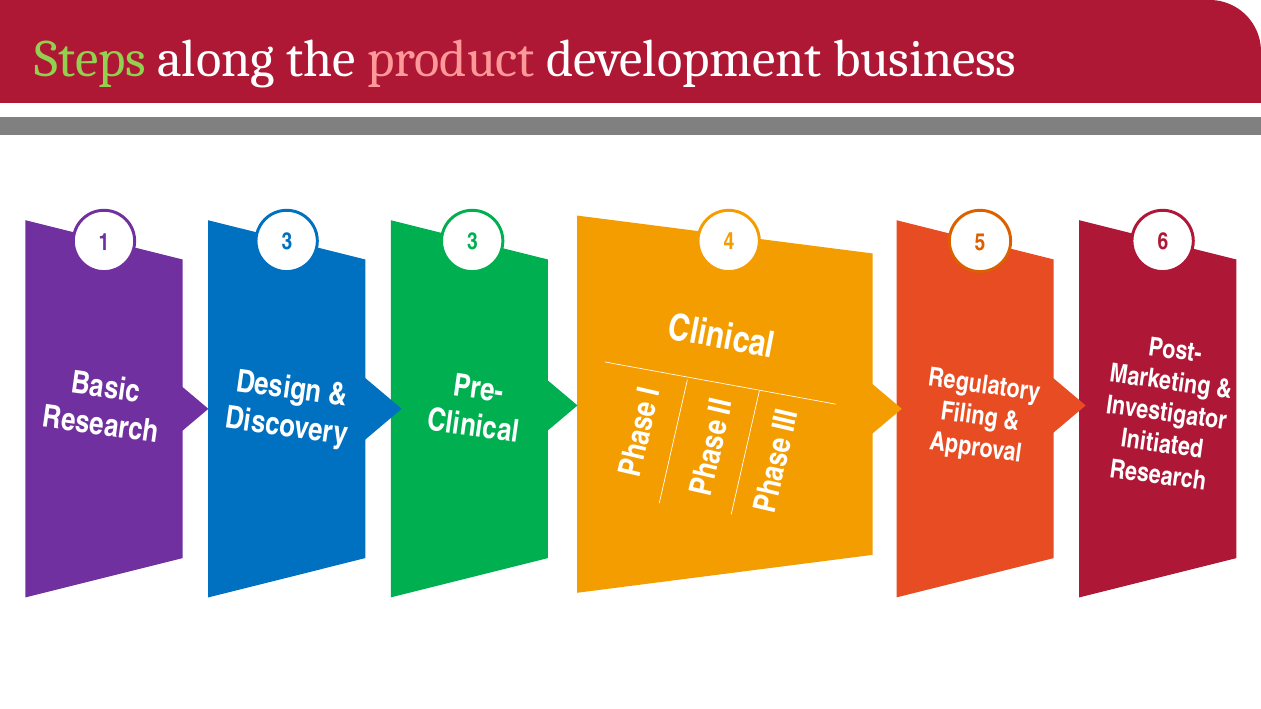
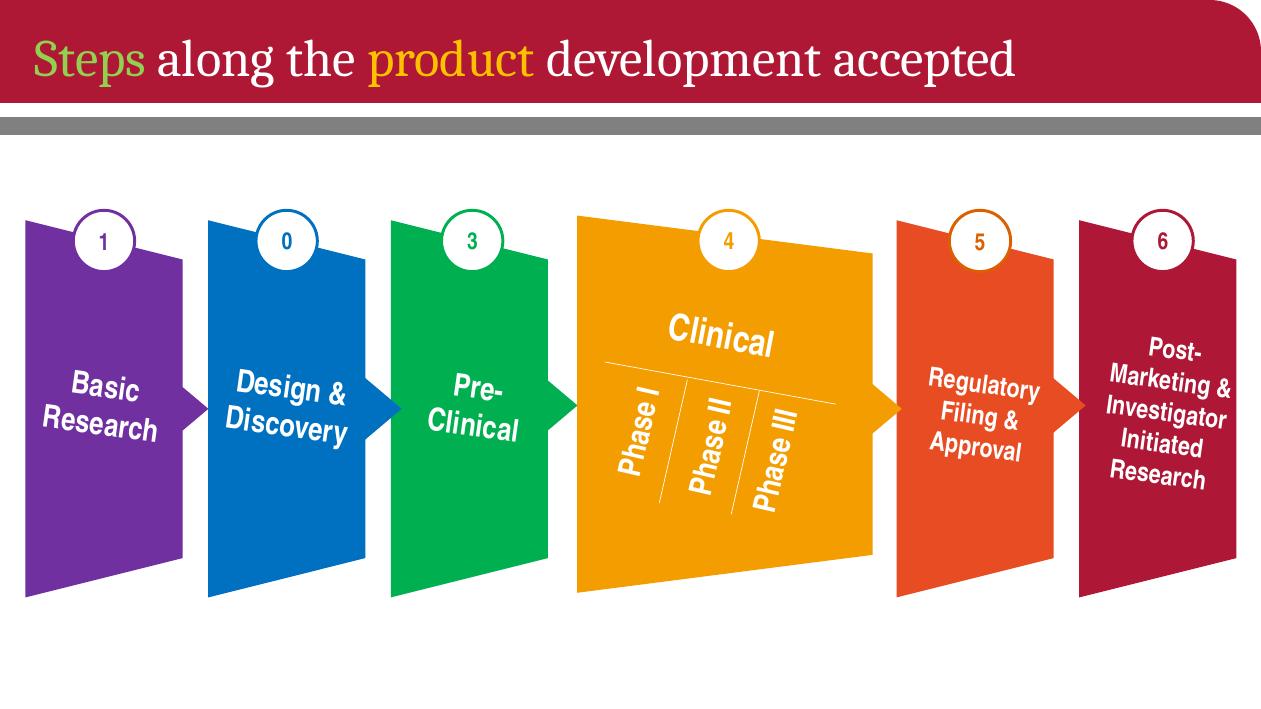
product colour: pink -> yellow
business: business -> accepted
1 3: 3 -> 0
